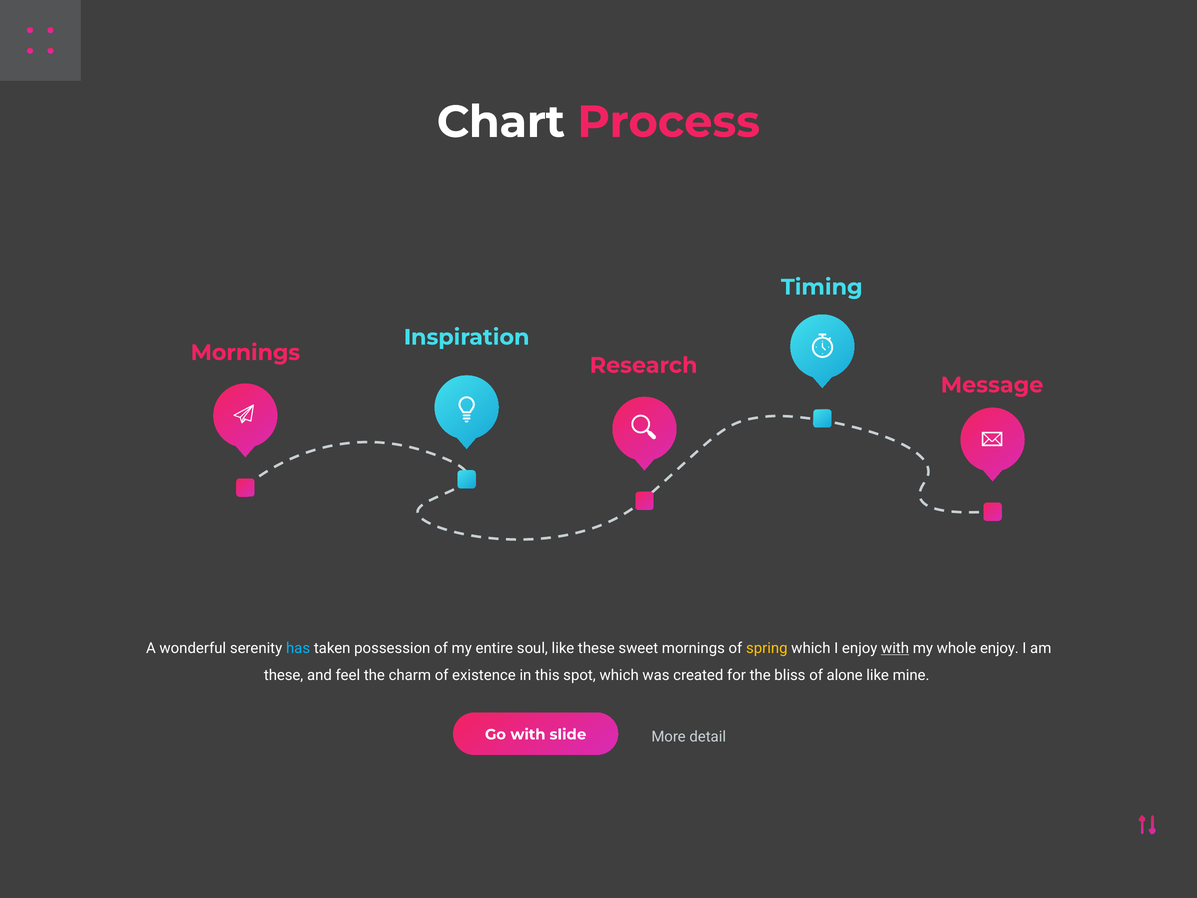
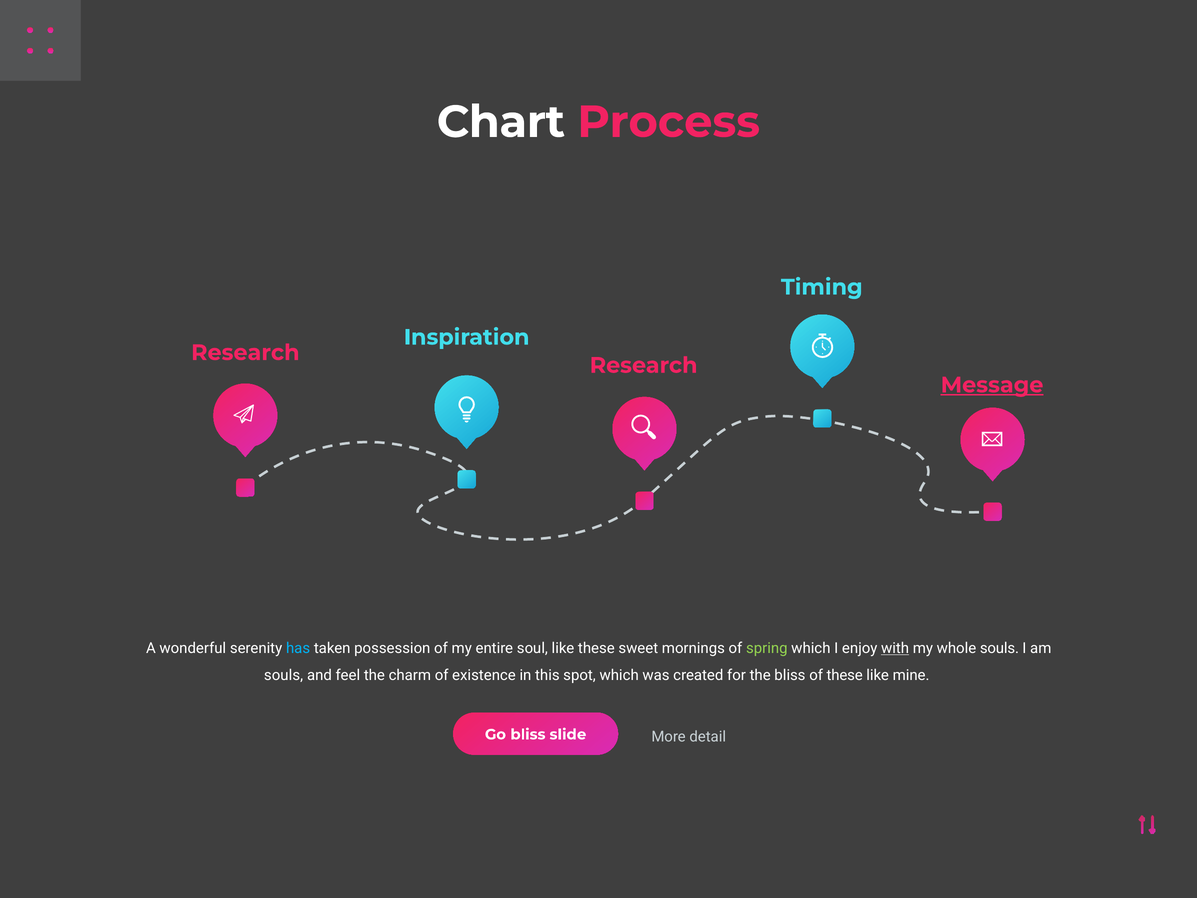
Mornings at (245, 353): Mornings -> Research
Message underline: none -> present
spring colour: yellow -> light green
whole enjoy: enjoy -> souls
these at (284, 675): these -> souls
of alone: alone -> these
Go with: with -> bliss
